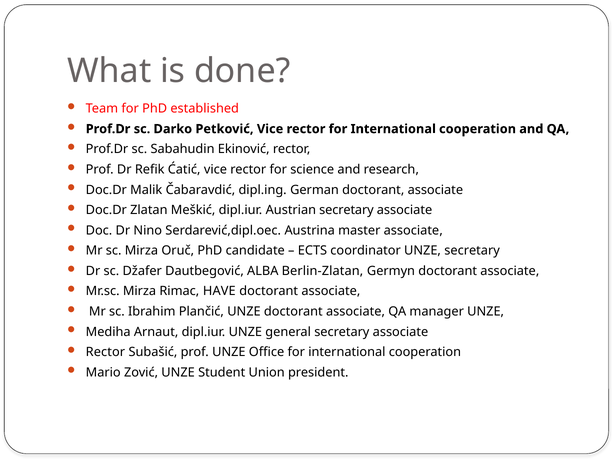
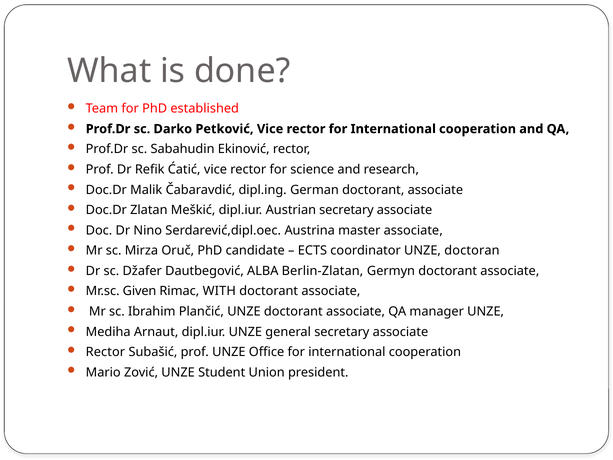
UNZE secretary: secretary -> doctoran
Mr.sc Mirza: Mirza -> Given
HAVE: HAVE -> WITH
